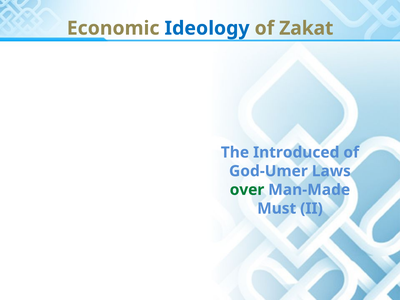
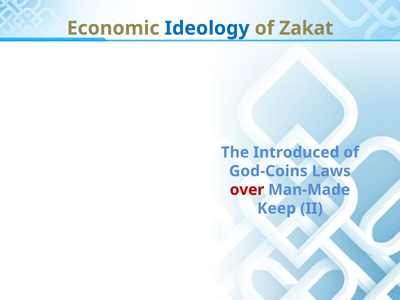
God-Umer: God-Umer -> God-Coins
over colour: green -> red
Must: Must -> Keep
